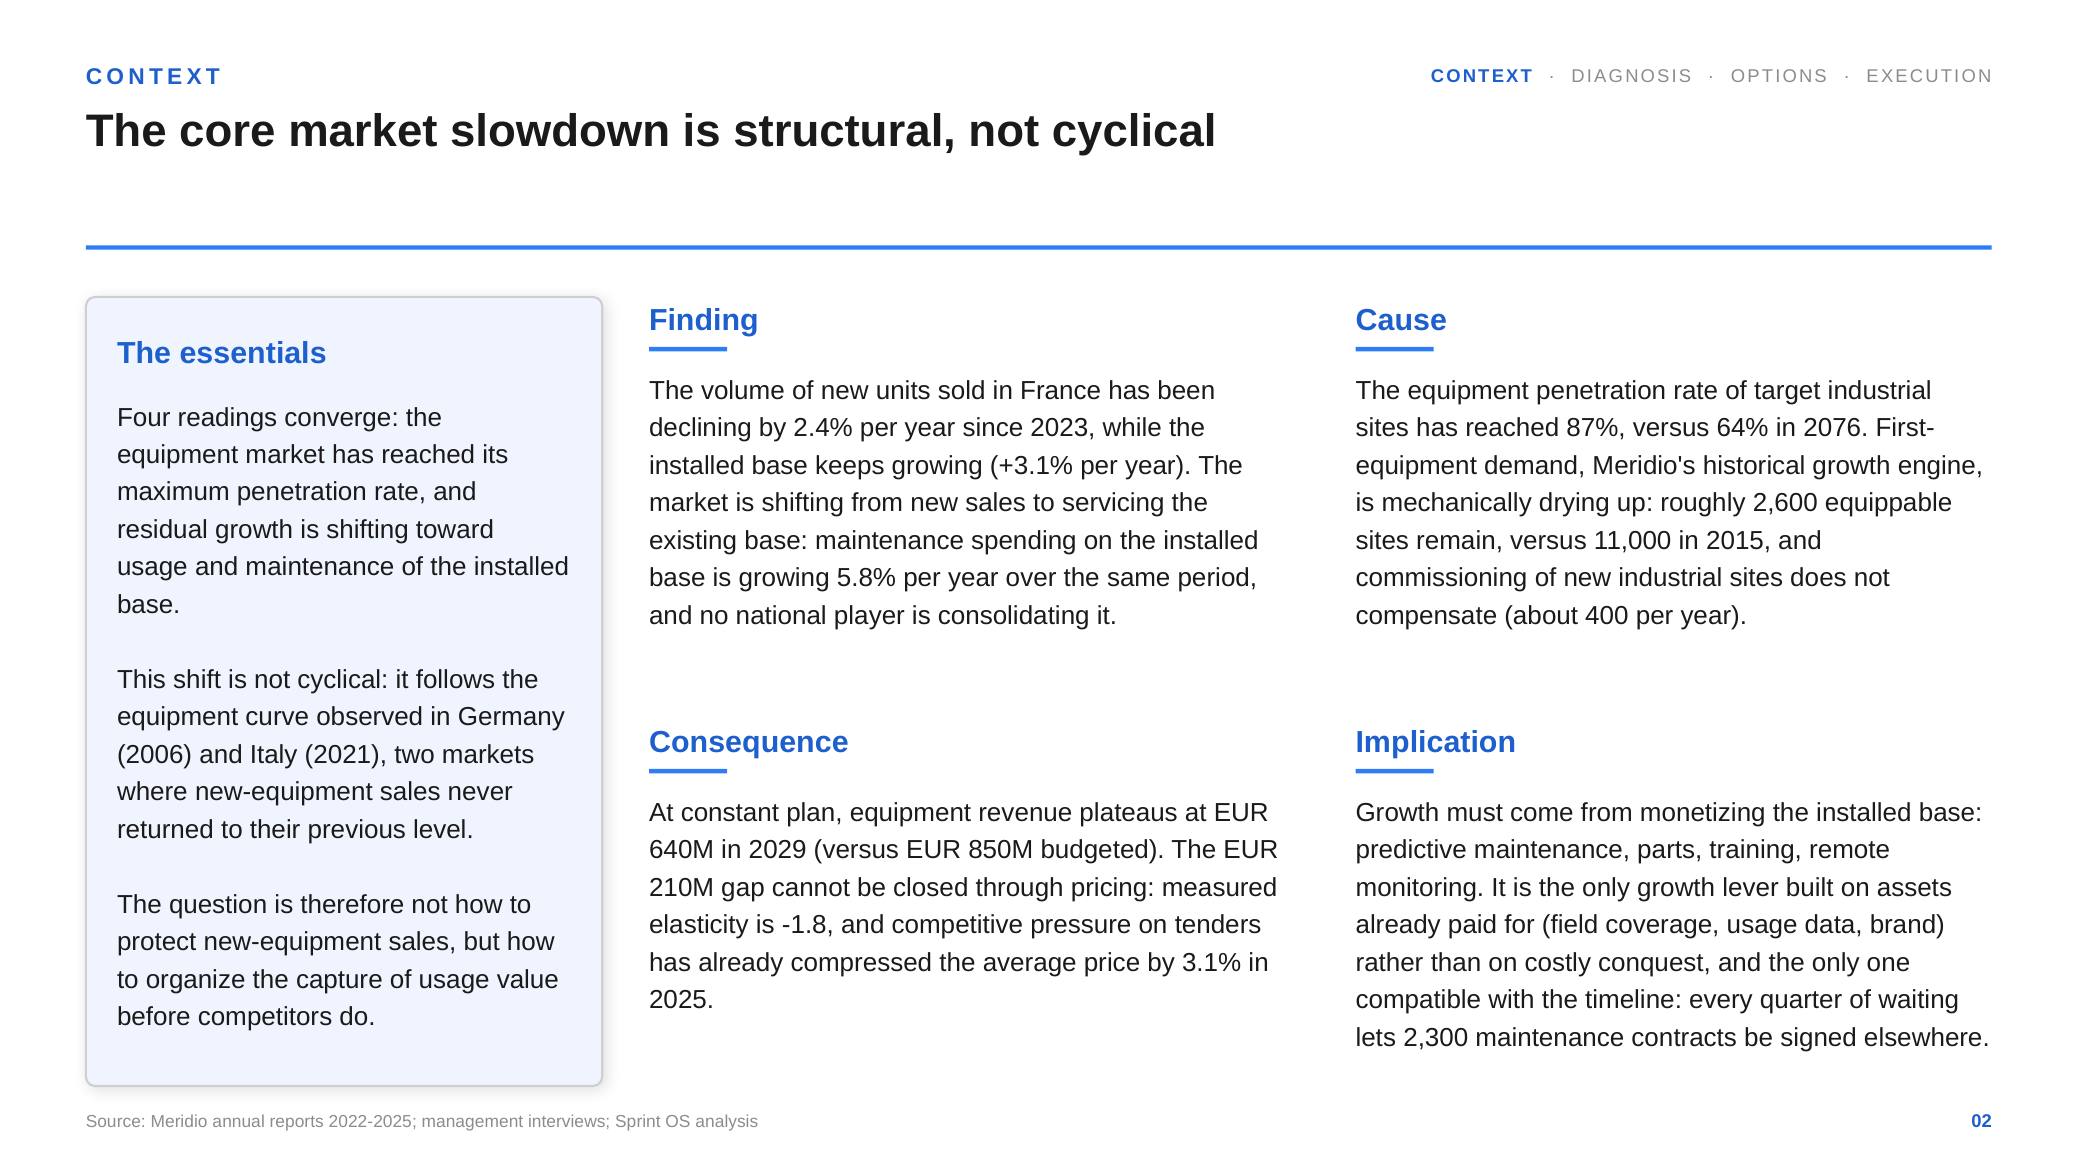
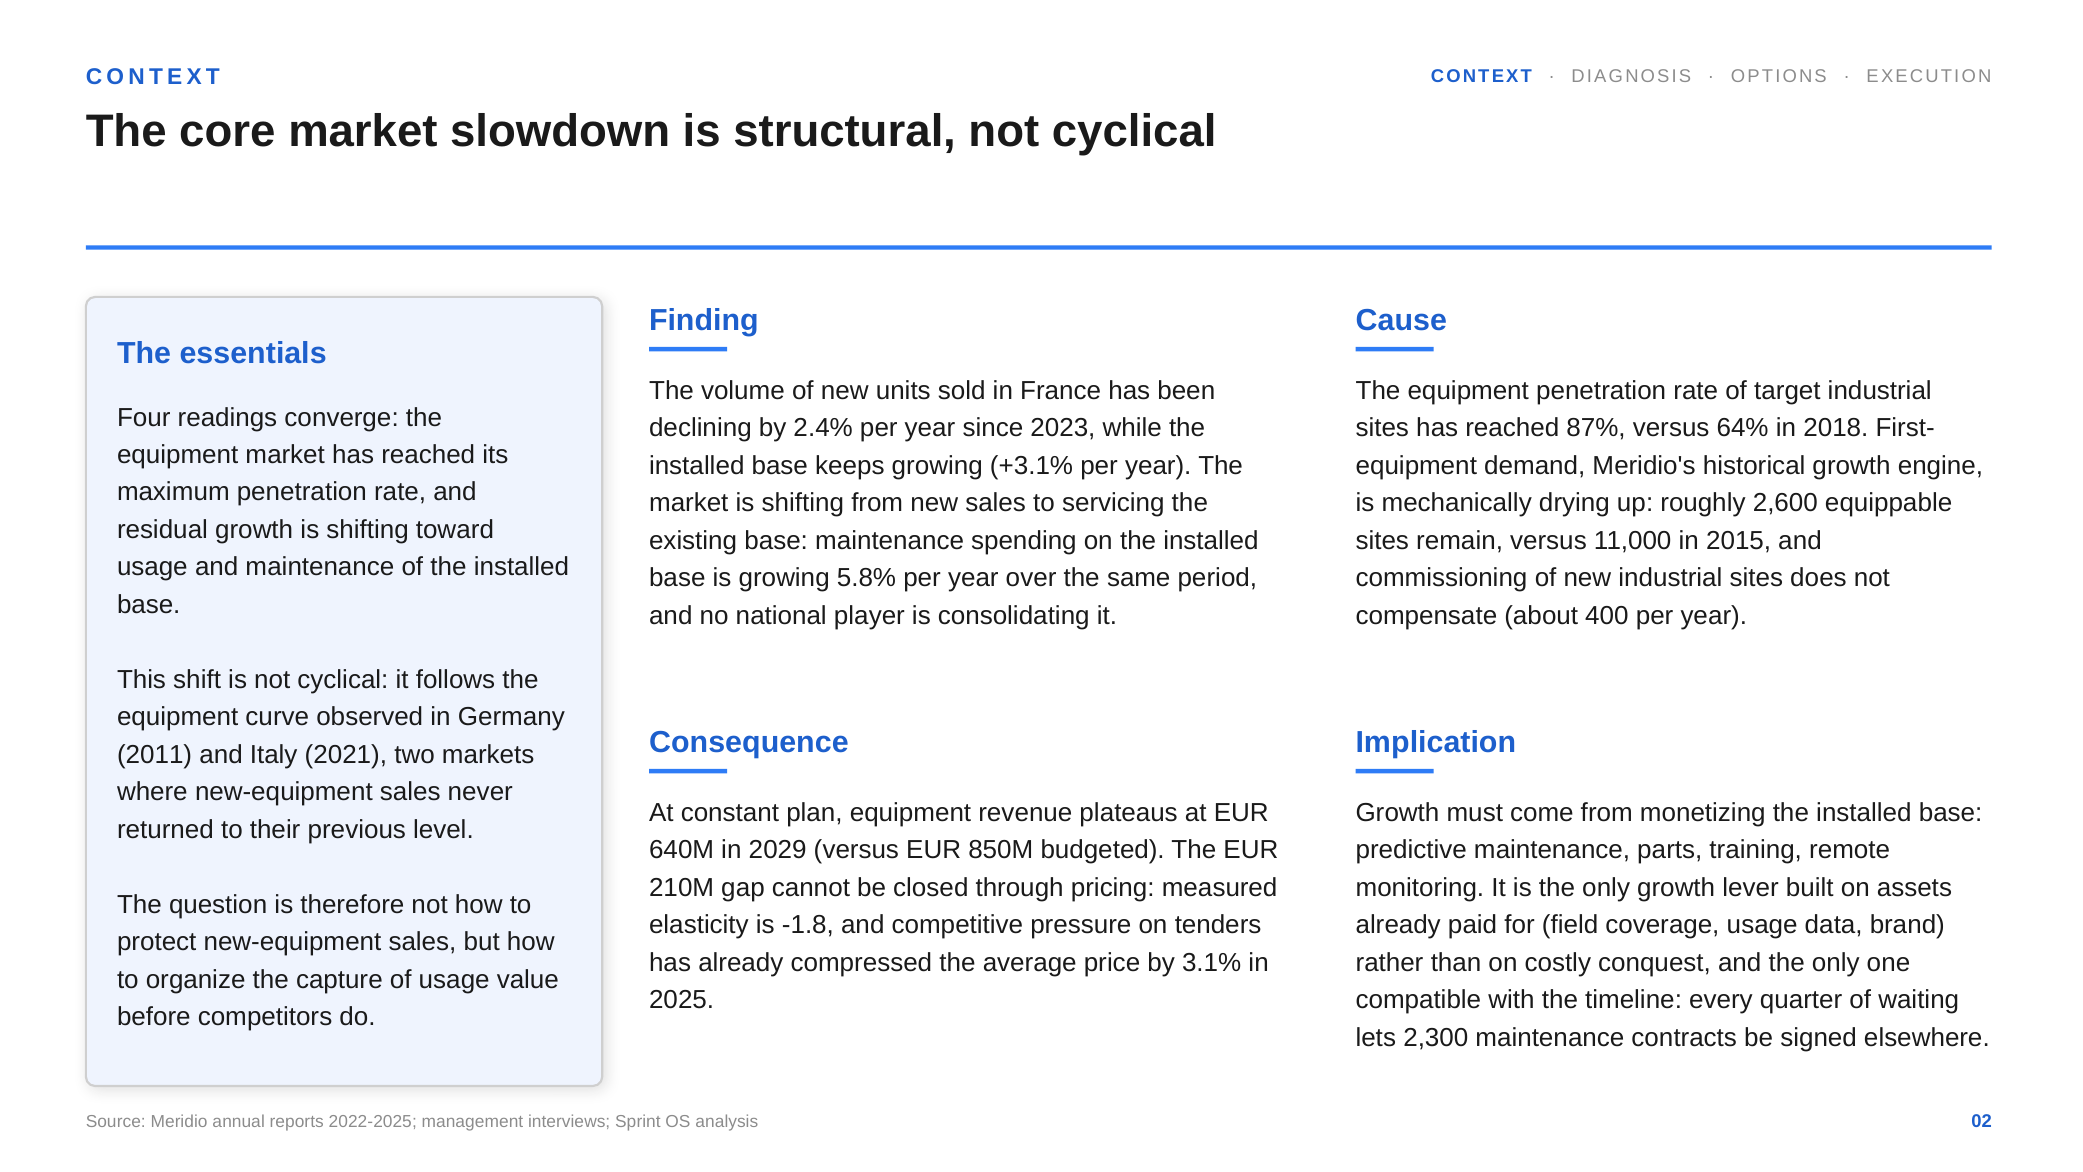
2076: 2076 -> 2018
2006: 2006 -> 2011
